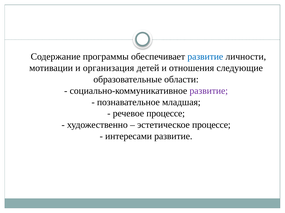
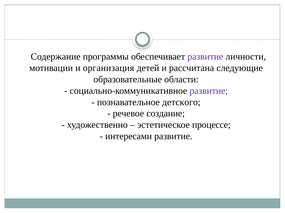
развитие at (205, 57) colour: blue -> purple
отношения: отношения -> рассчитана
младшая: младшая -> детского
речевое процессе: процессе -> создание
